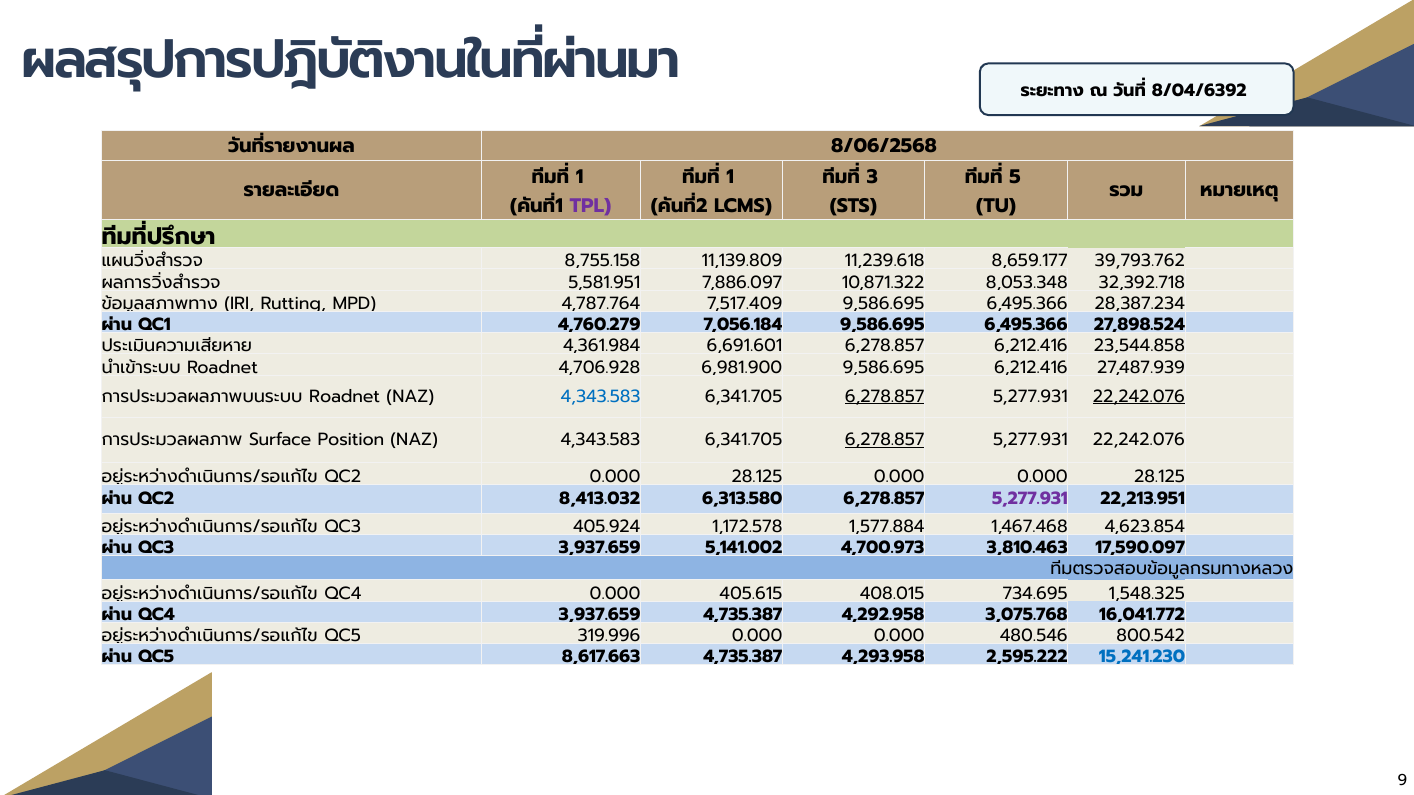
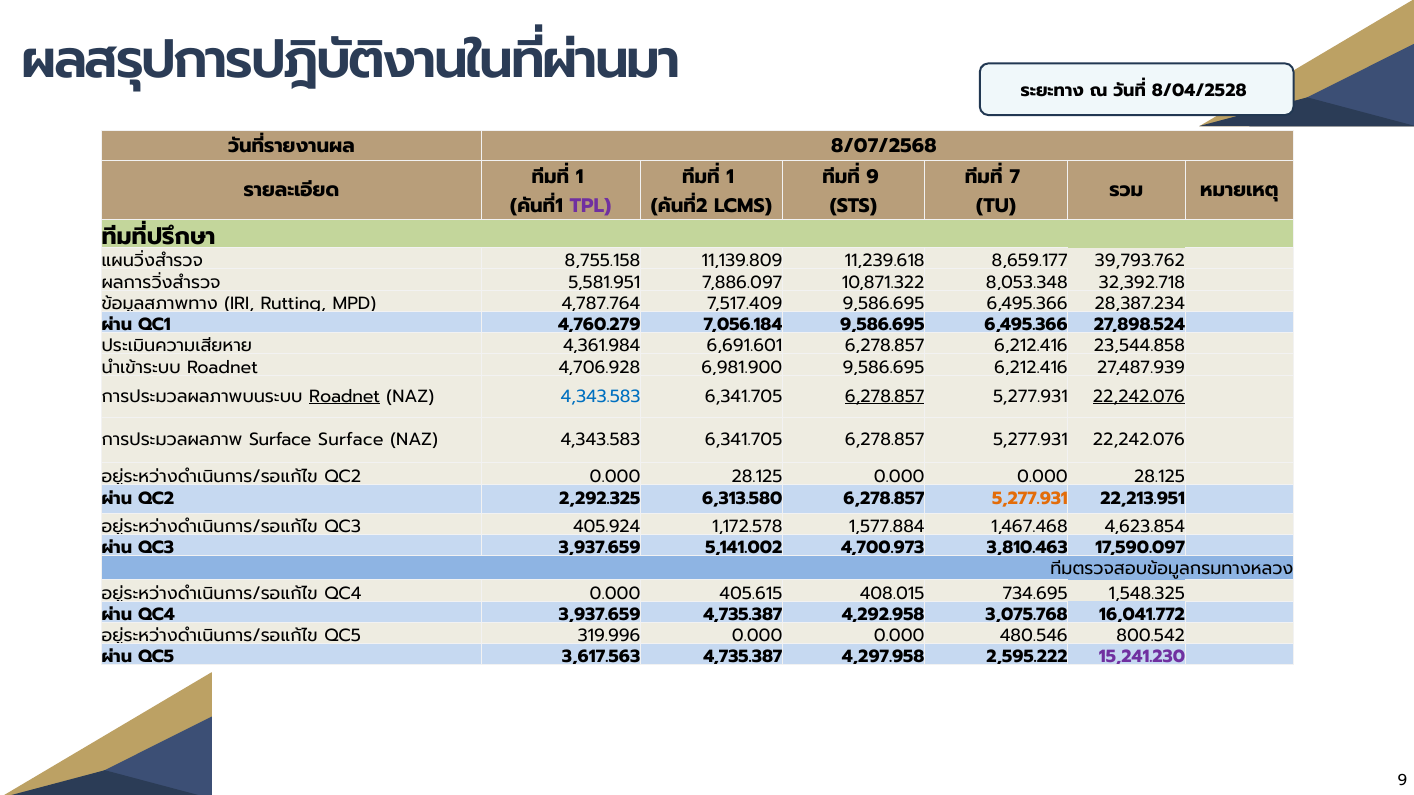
8/04/6392: 8/04/6392 -> 8/04/2528
8/06/2568: 8/06/2568 -> 8/07/2568
3 at (872, 177): 3 -> 9
5: 5 -> 7
Roadnet at (345, 396) underline: none -> present
Surface Position: Position -> Surface
6,278.857 at (885, 440) underline: present -> none
8,413.032: 8,413.032 -> 2,292.325
5,277.931 at (1030, 499) colour: purple -> orange
8,617.663: 8,617.663 -> 3,617.563
4,293.958: 4,293.958 -> 4,297.958
15,241.230 colour: blue -> purple
